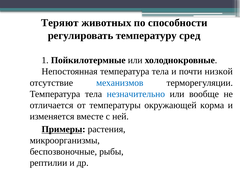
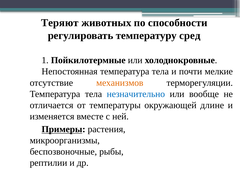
низкой: низкой -> мелкие
механизмов colour: blue -> orange
корма: корма -> длине
